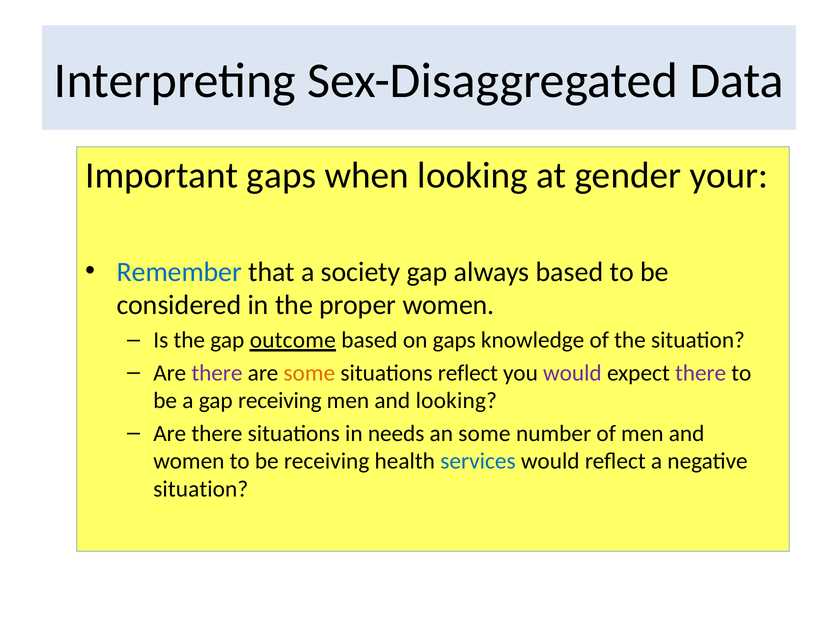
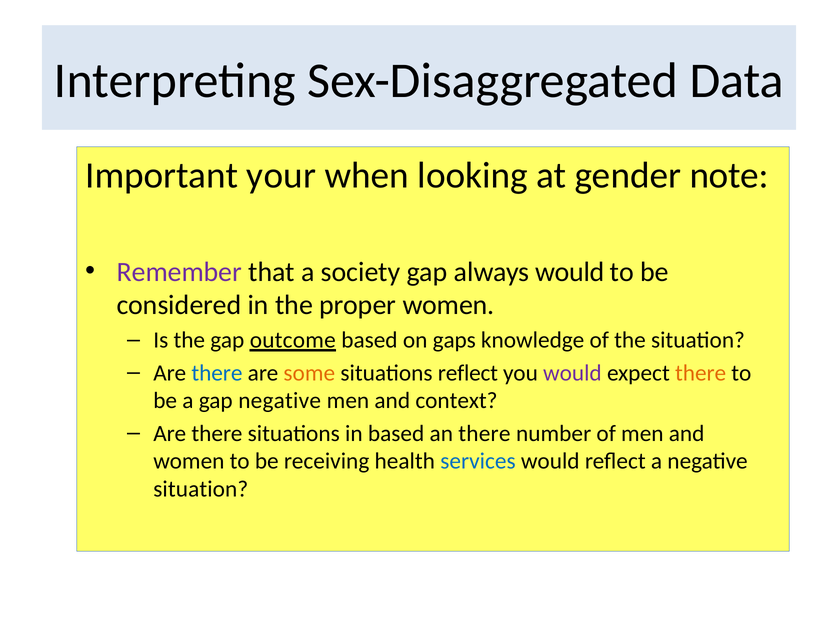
Important gaps: gaps -> your
your: your -> note
Remember colour: blue -> purple
always based: based -> would
there at (217, 373) colour: purple -> blue
there at (701, 373) colour: purple -> orange
gap receiving: receiving -> negative
and looking: looking -> context
in needs: needs -> based
an some: some -> there
